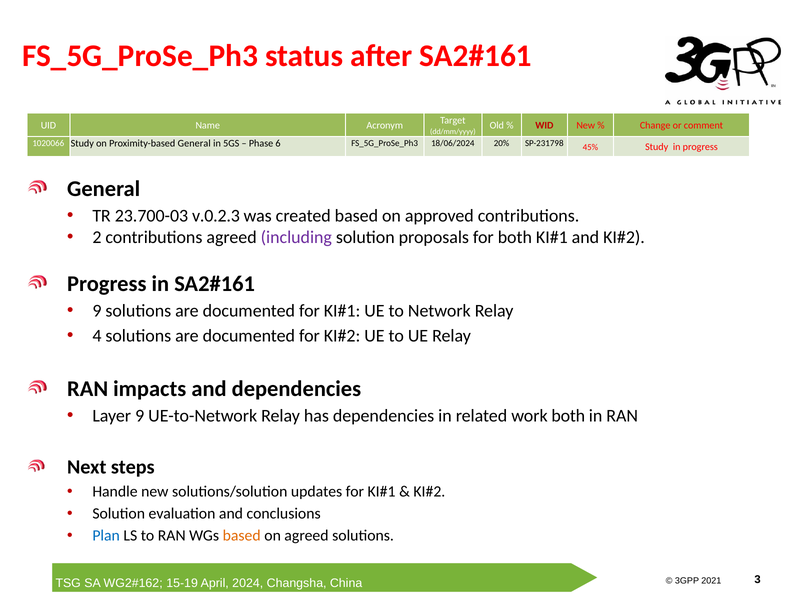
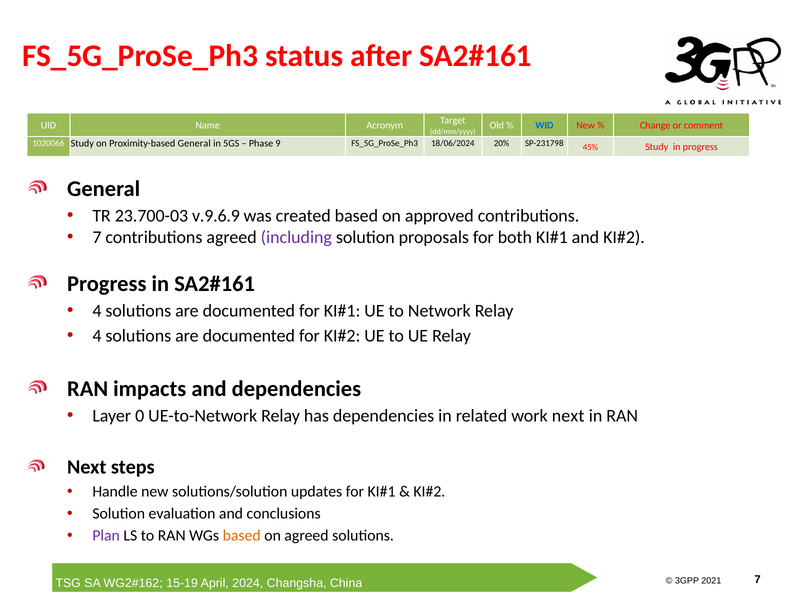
WID colour: red -> blue
6: 6 -> 9
v.0.2.3: v.0.2.3 -> v.9.6.9
2 at (97, 238): 2 -> 7
9 at (97, 311): 9 -> 4
Layer 9: 9 -> 0
work both: both -> next
Plan colour: blue -> purple
3 at (758, 579): 3 -> 7
